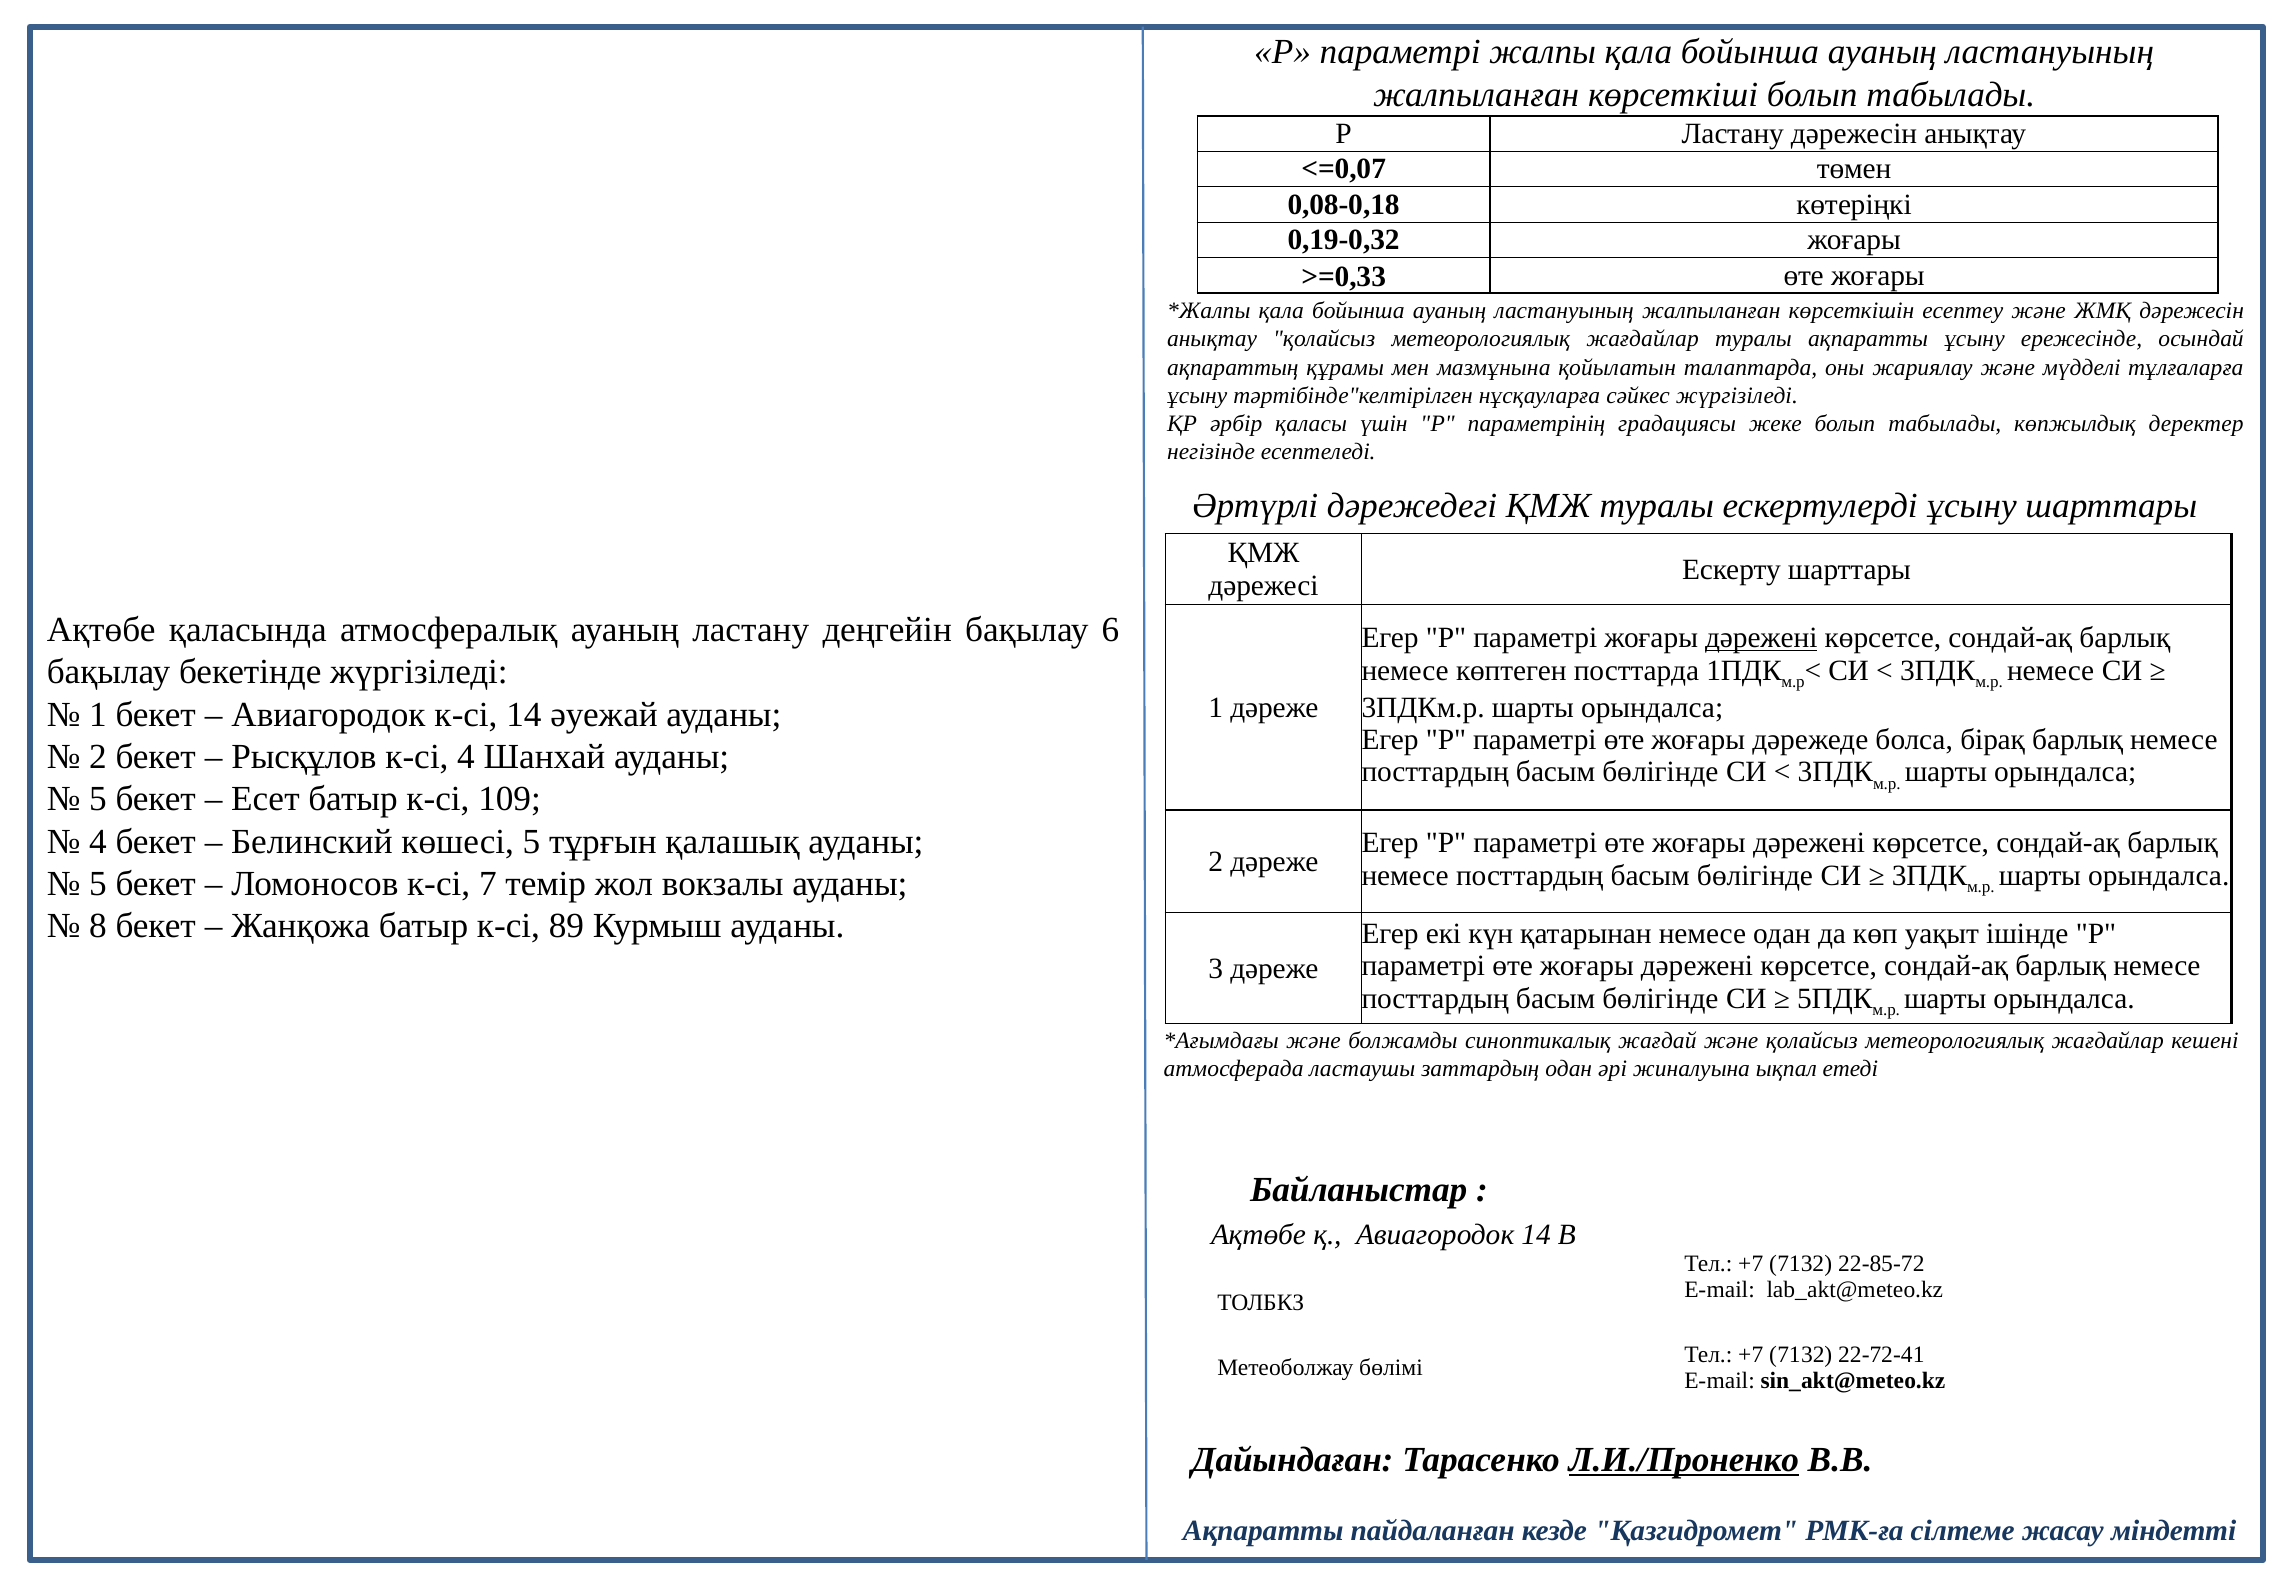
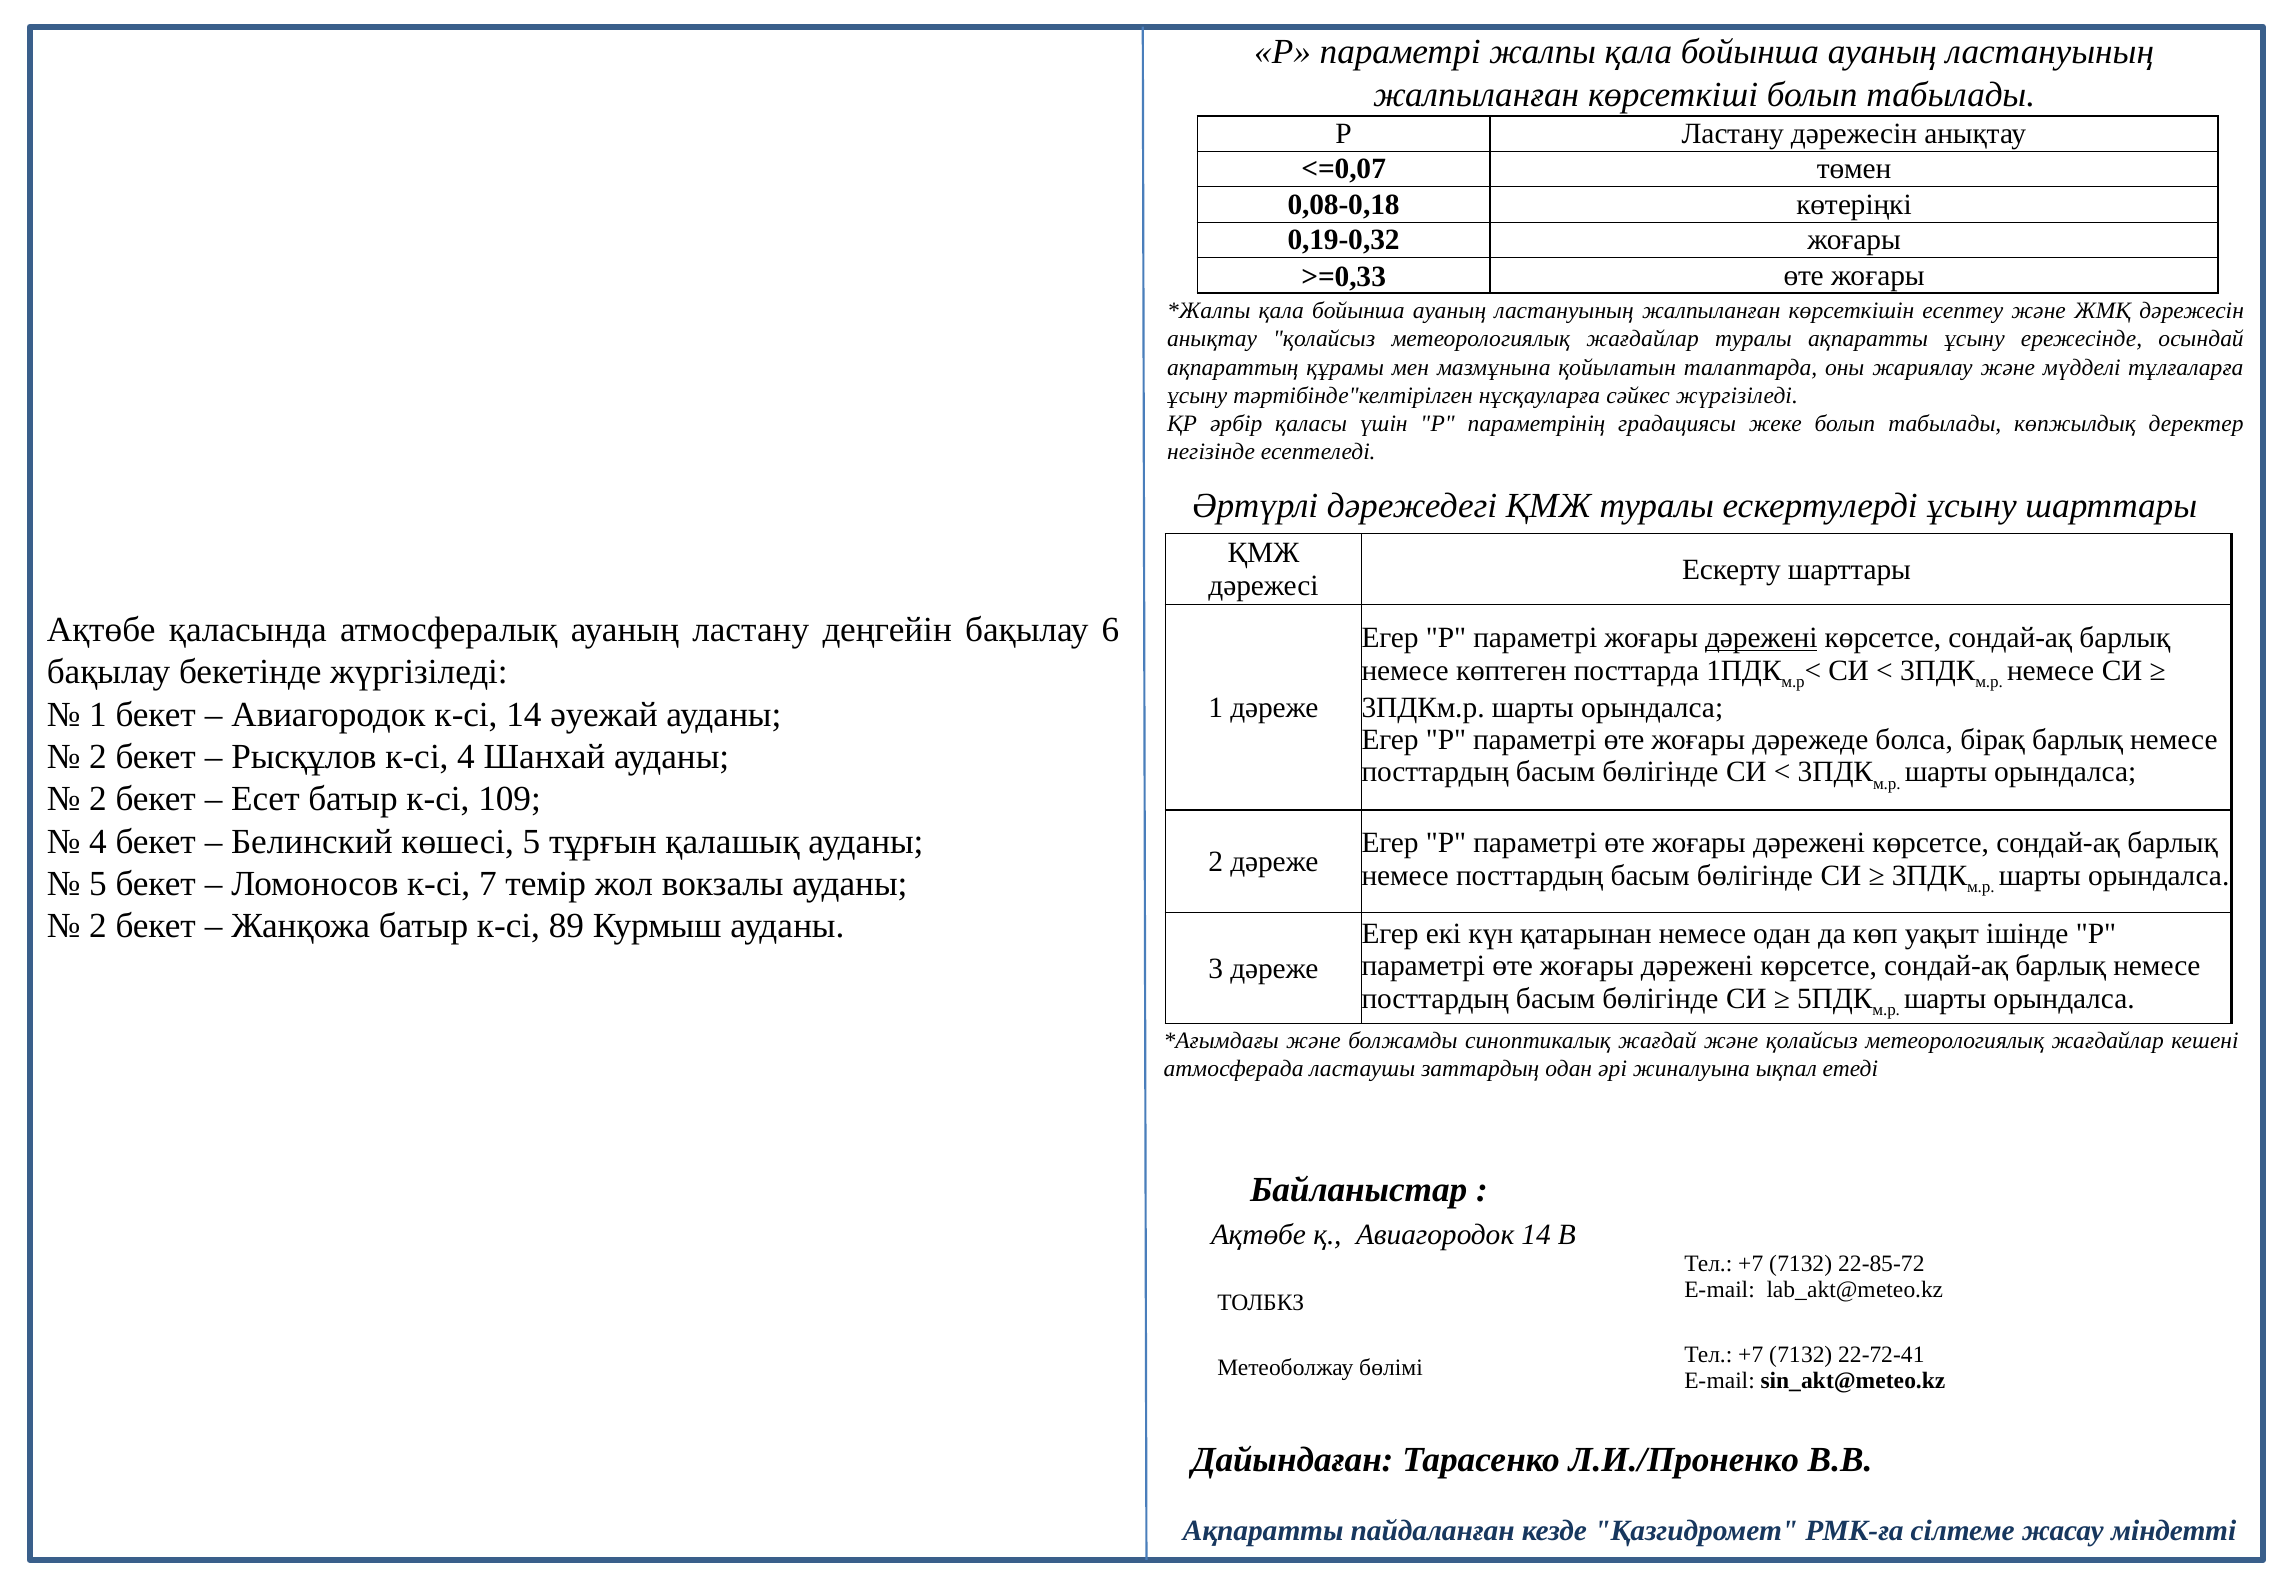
5 at (98, 799): 5 -> 2
8 at (98, 926): 8 -> 2
Л.И./Проненко underline: present -> none
